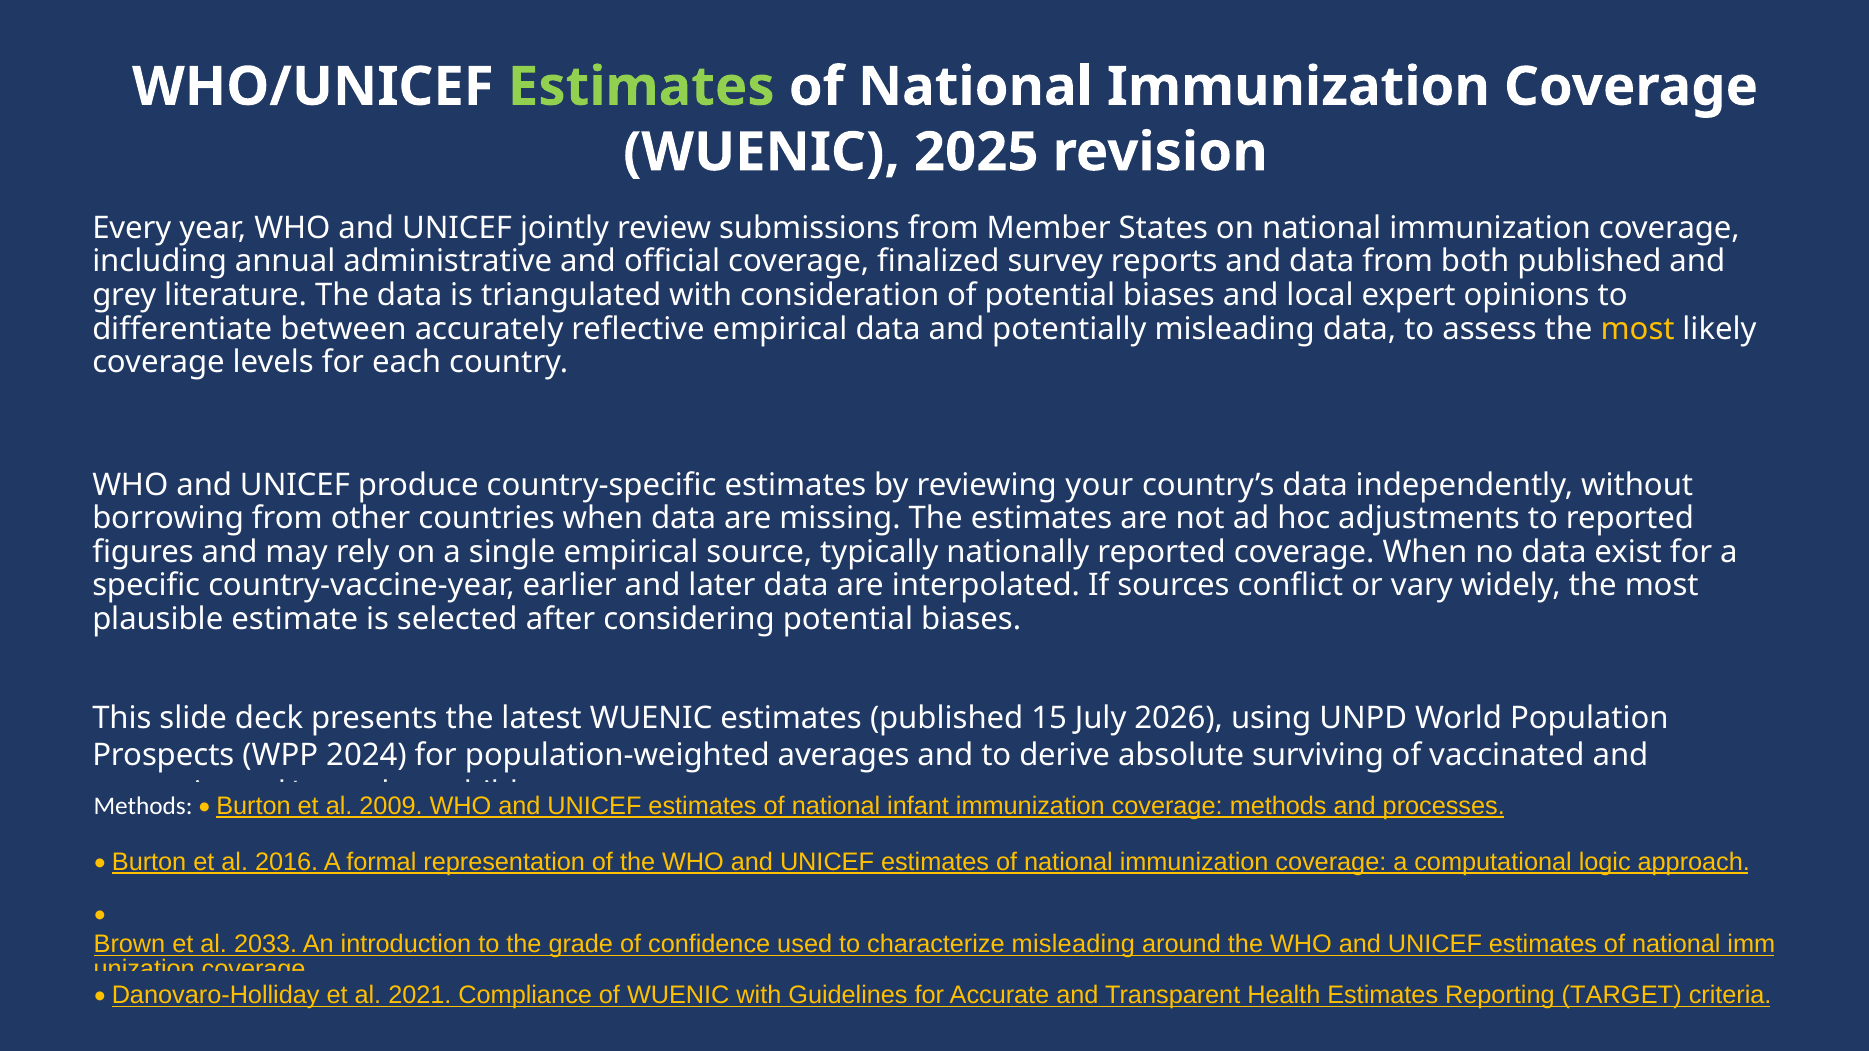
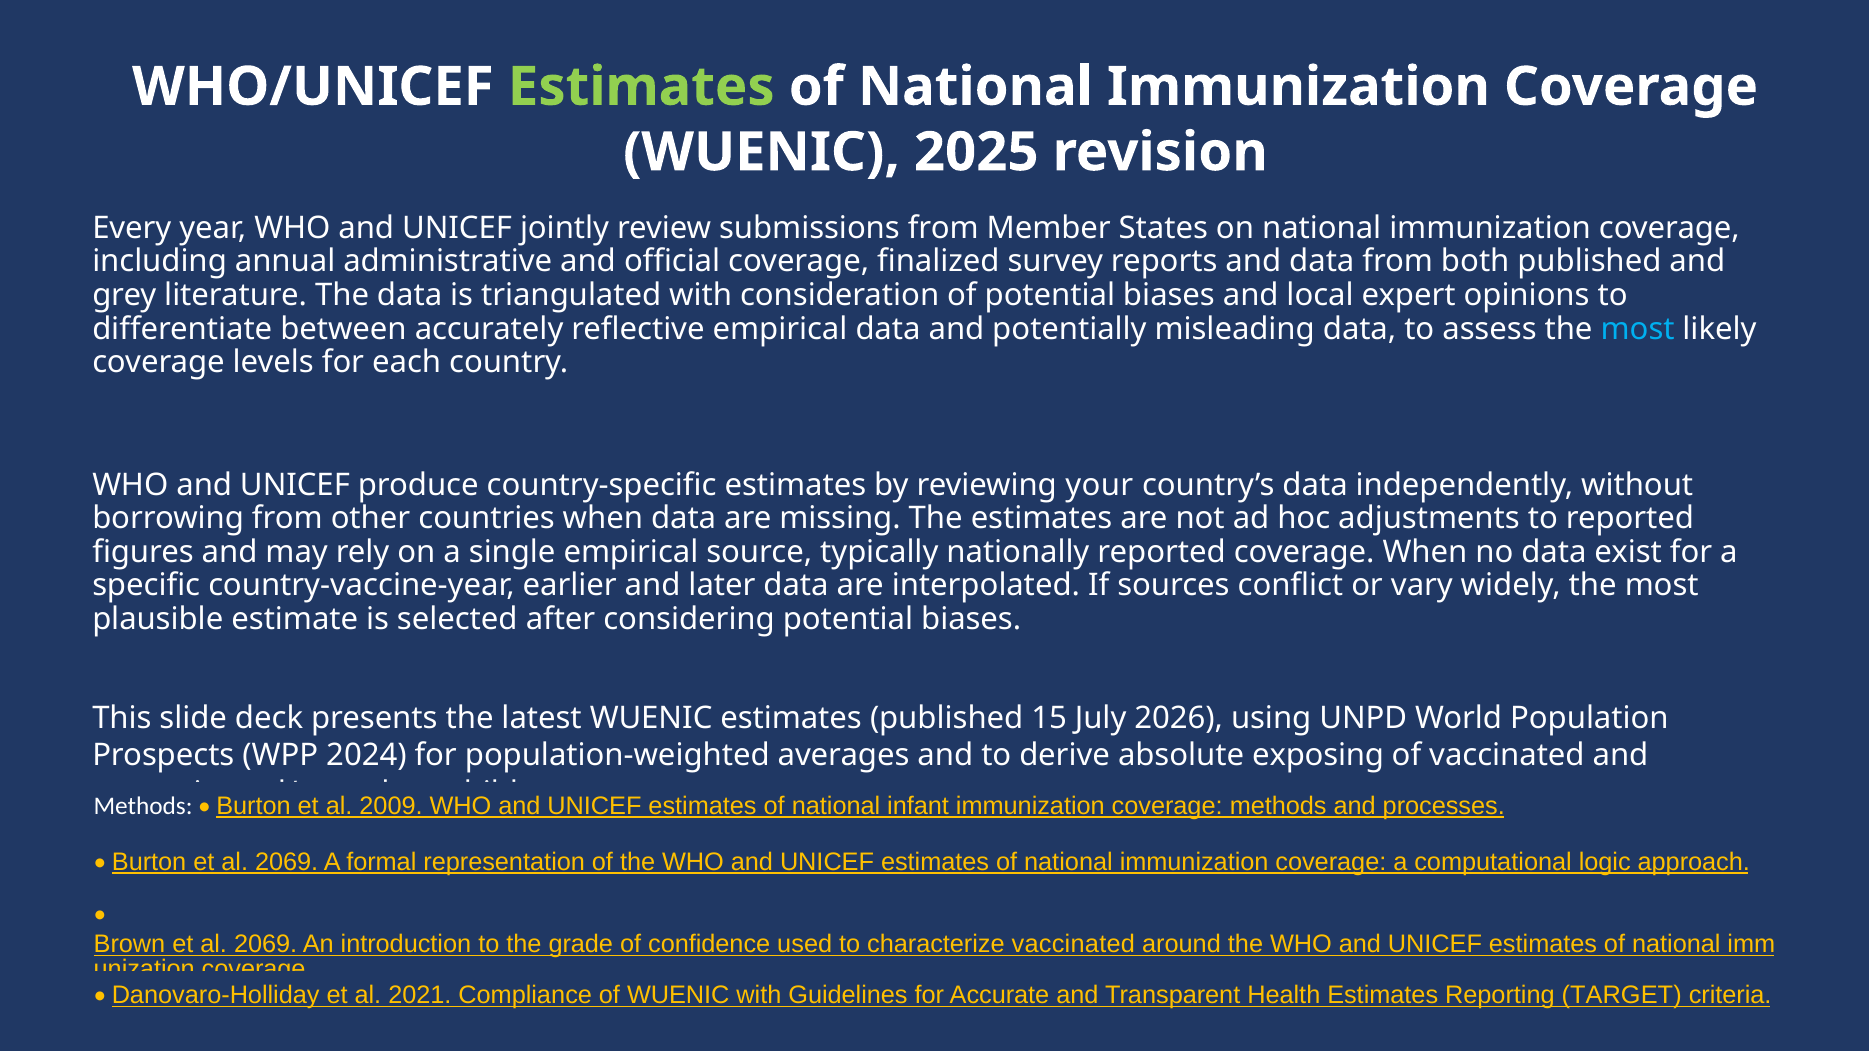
most at (1638, 329) colour: yellow -> light blue
surviving: surviving -> exposing
Burton et al 2016: 2016 -> 2069
Brown et al 2033: 2033 -> 2069
characterize misleading: misleading -> vaccinated
